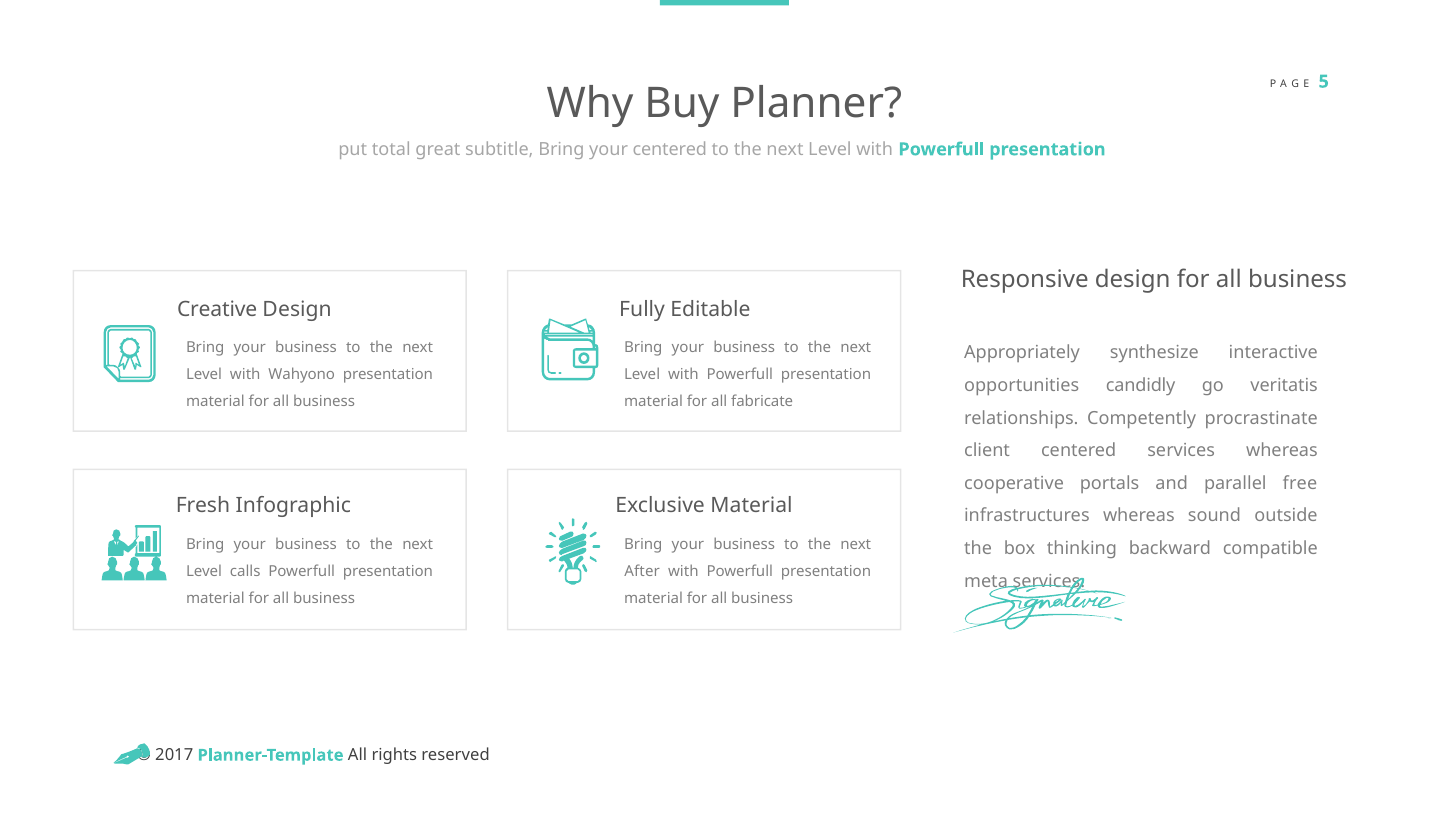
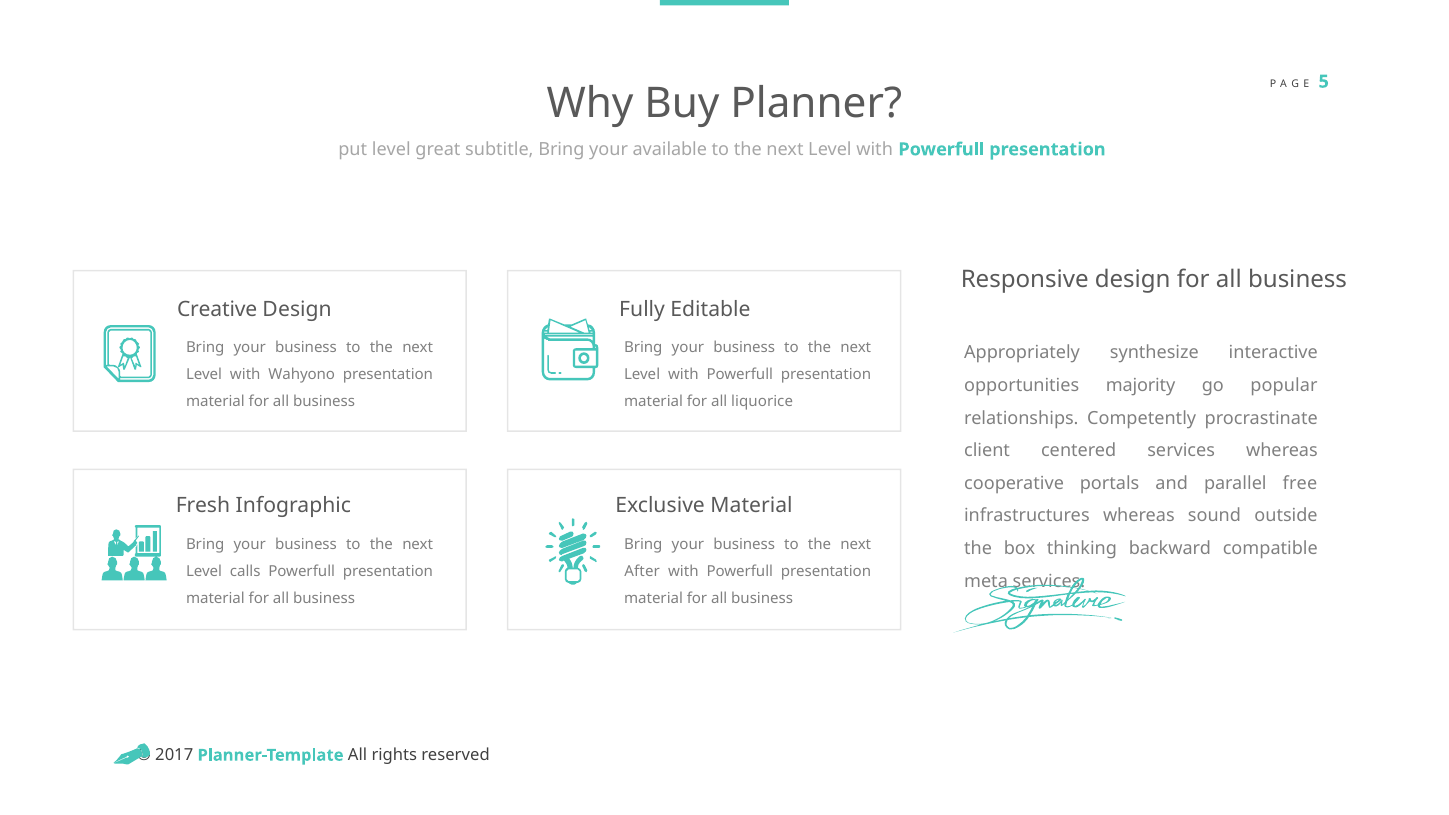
put total: total -> level
your centered: centered -> available
candidly: candidly -> majority
veritatis: veritatis -> popular
fabricate: fabricate -> liquorice
